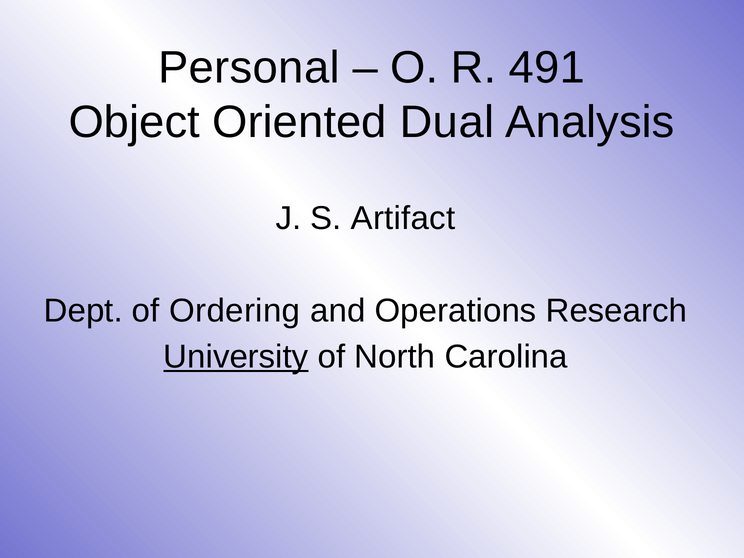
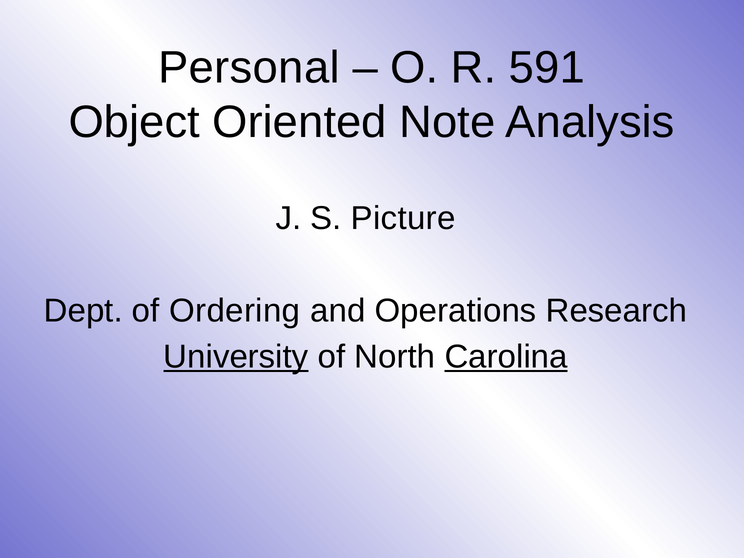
491: 491 -> 591
Dual: Dual -> Note
Artifact: Artifact -> Picture
Carolina underline: none -> present
